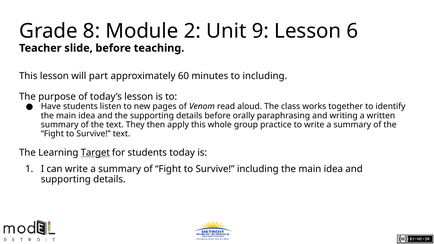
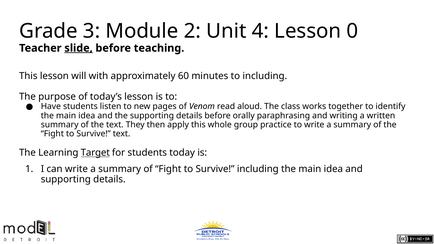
8: 8 -> 3
9: 9 -> 4
6: 6 -> 0
slide underline: none -> present
part: part -> with
